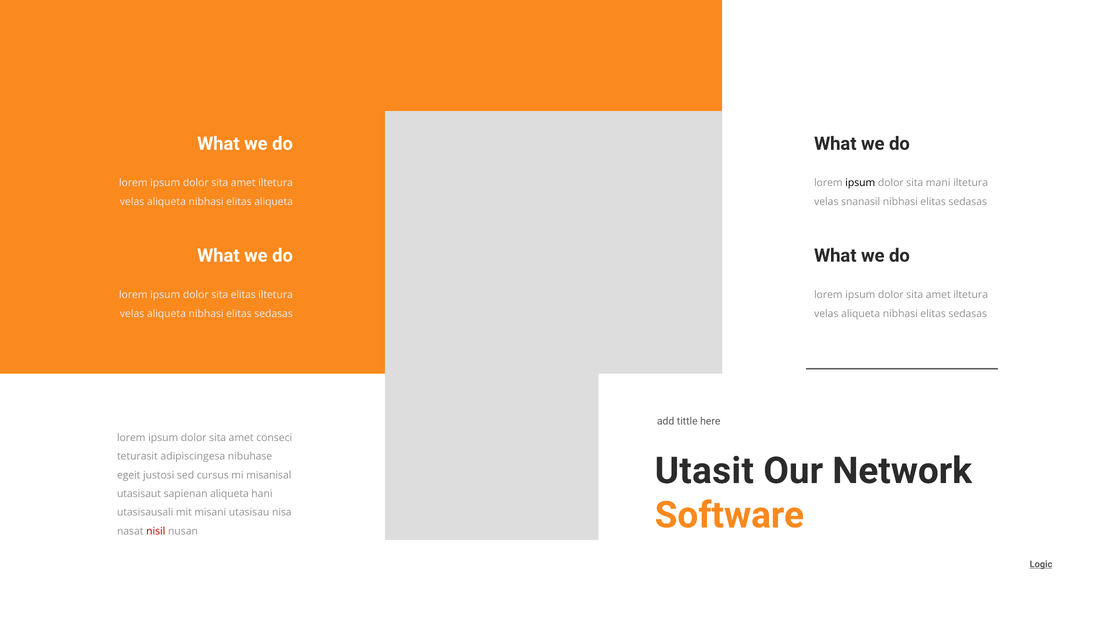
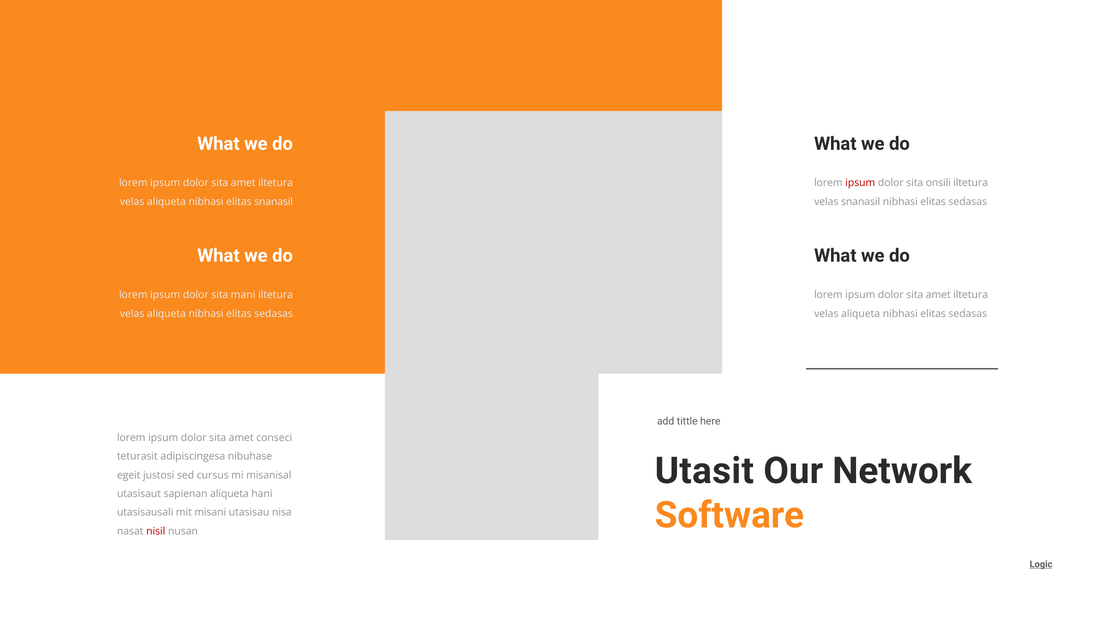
ipsum at (860, 183) colour: black -> red
mani: mani -> onsili
elitas aliqueta: aliqueta -> snanasil
sita elitas: elitas -> mani
